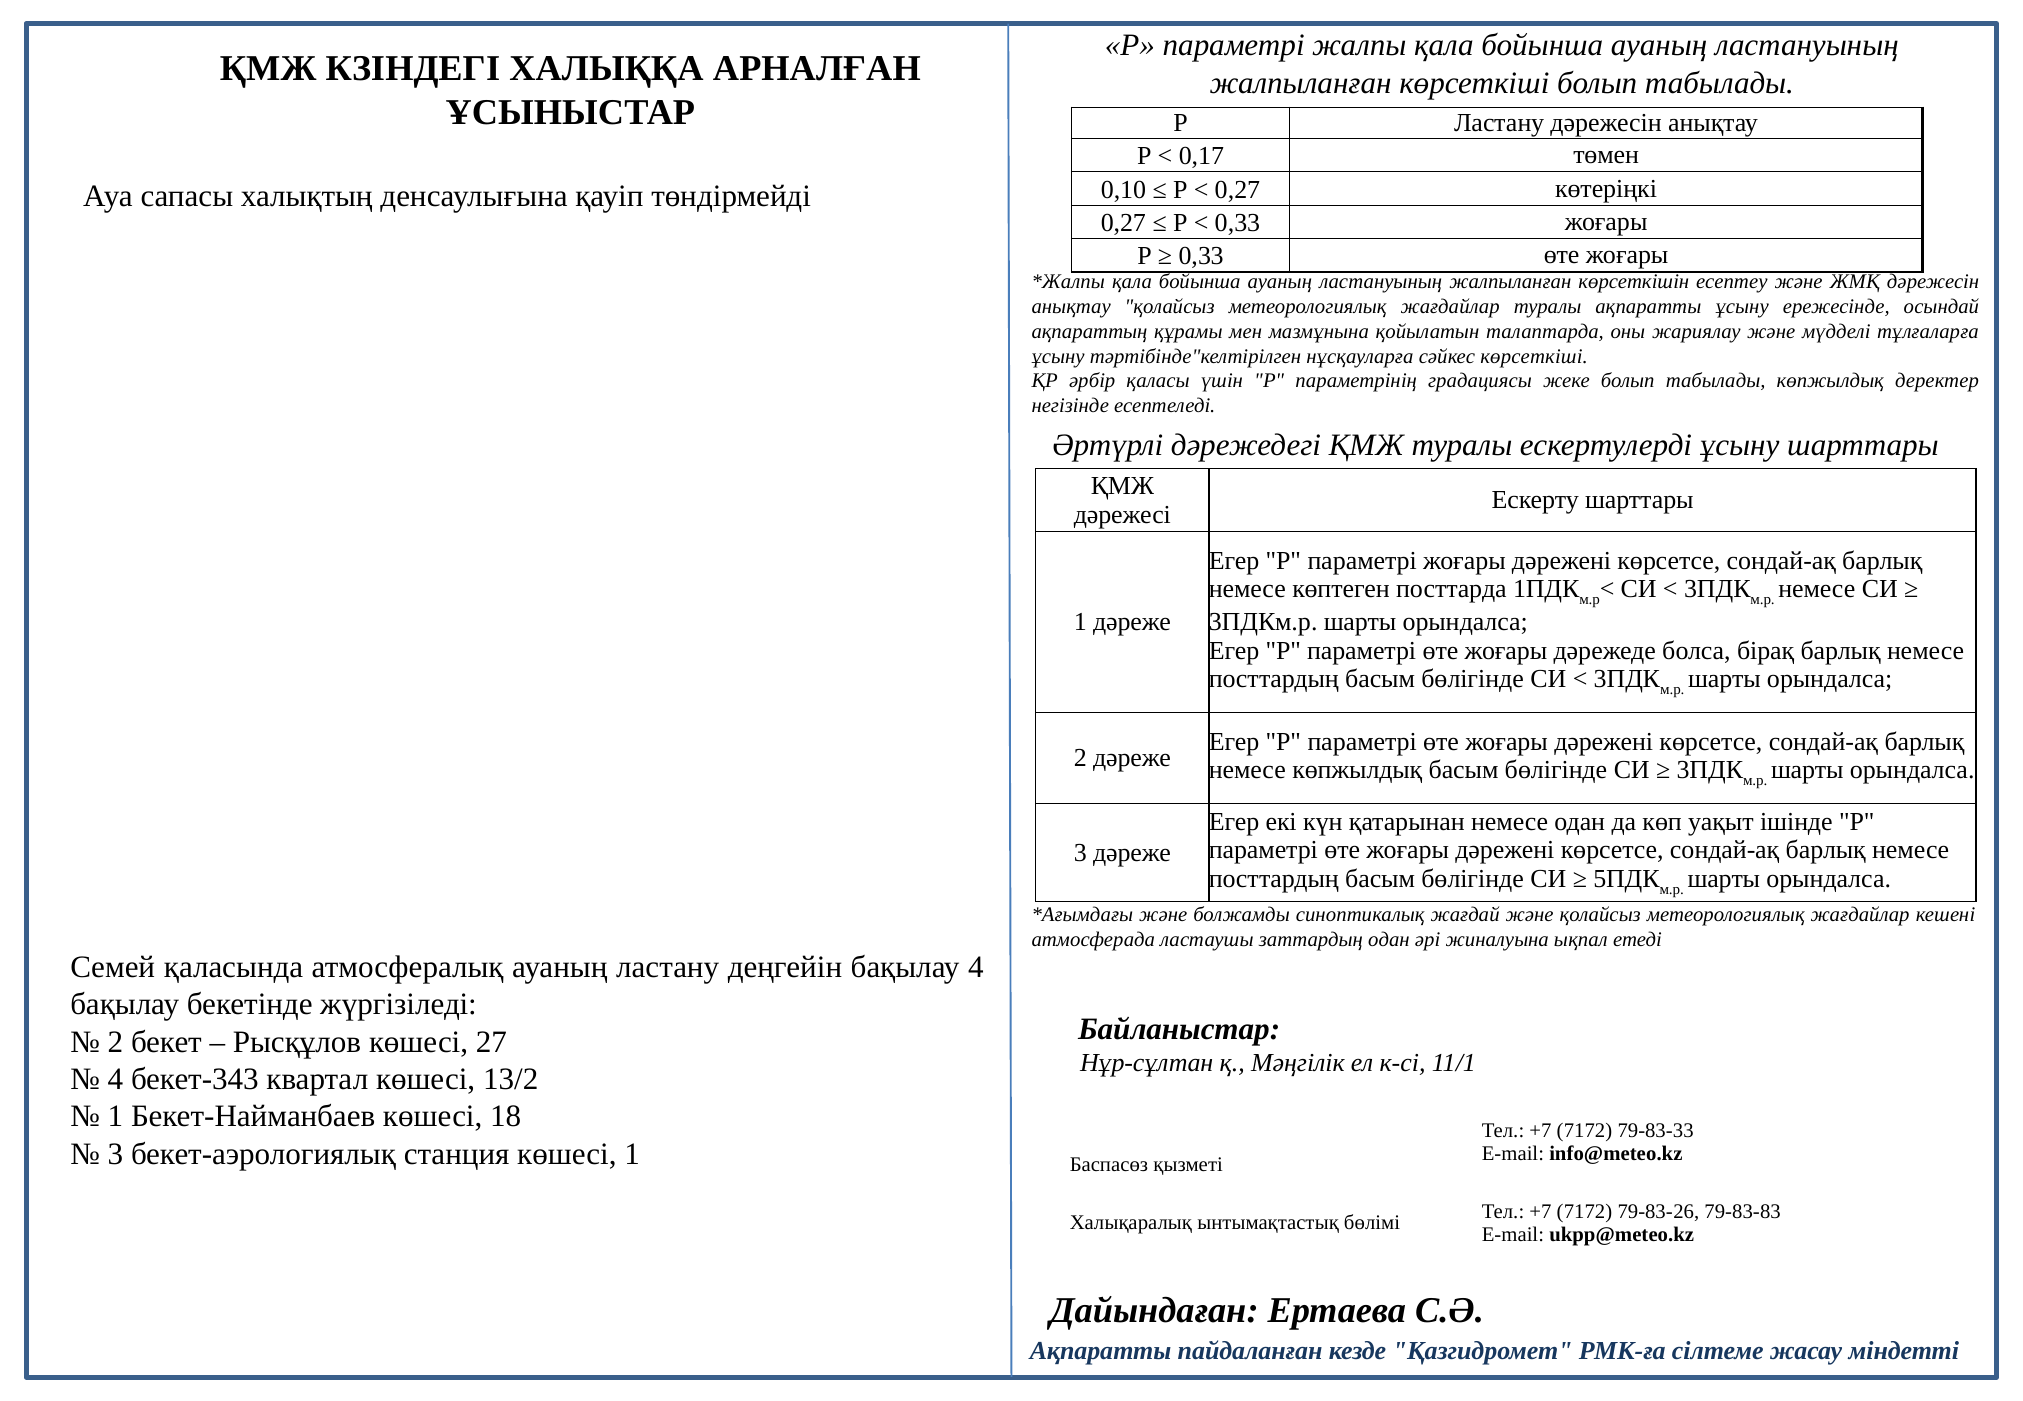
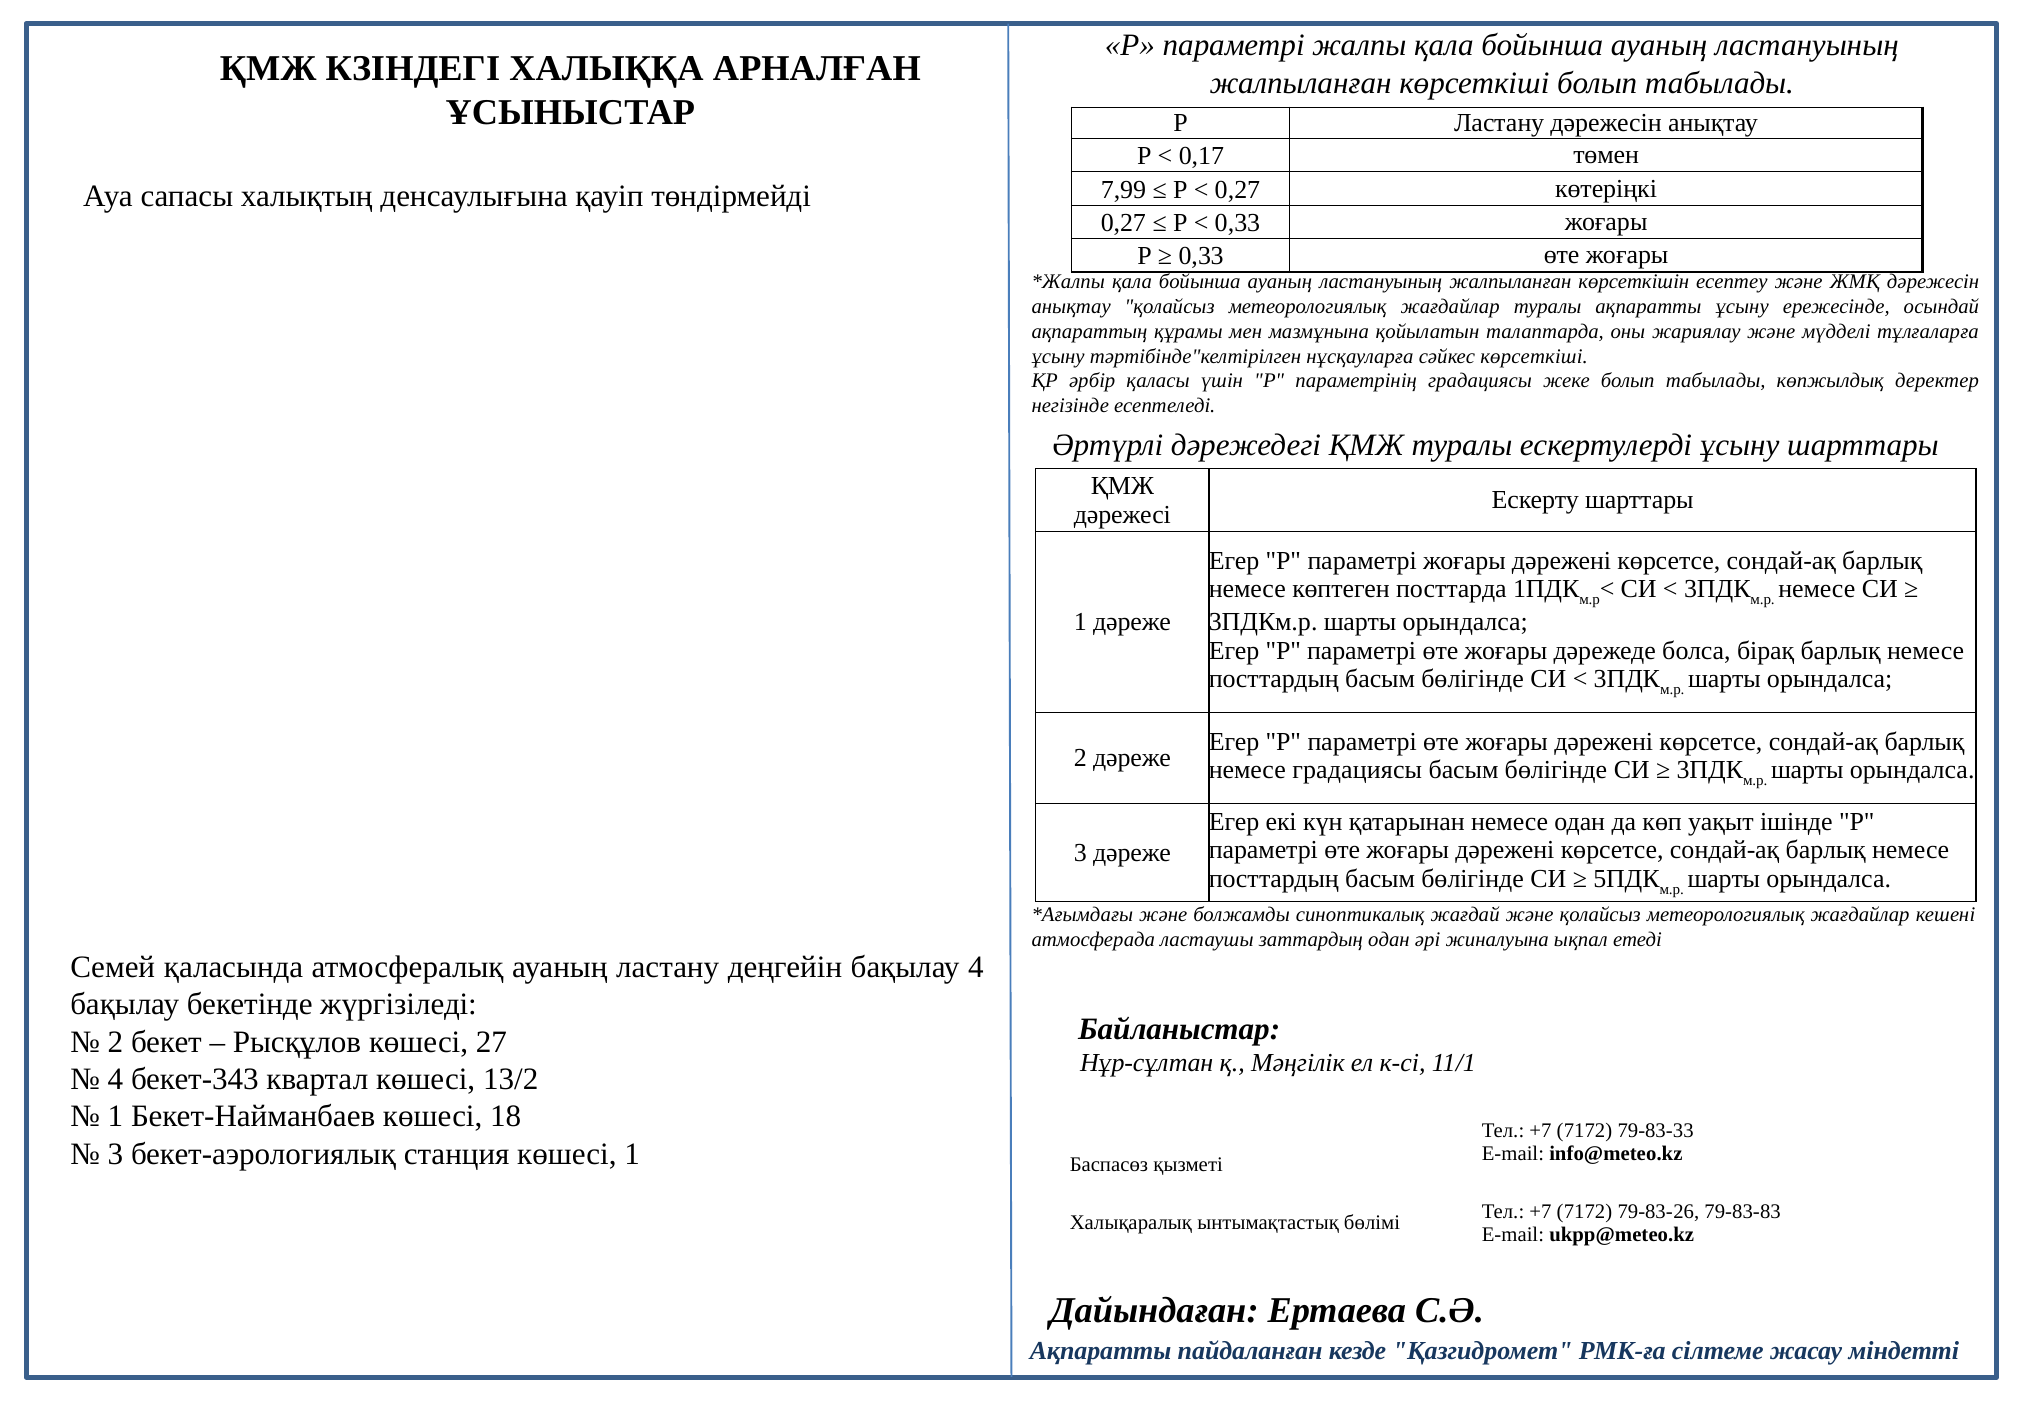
0,10: 0,10 -> 7,99
немесе көпжылдық: көпжылдық -> градациясы
